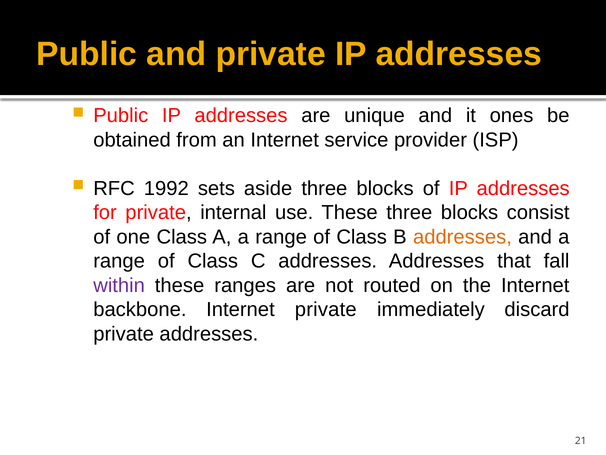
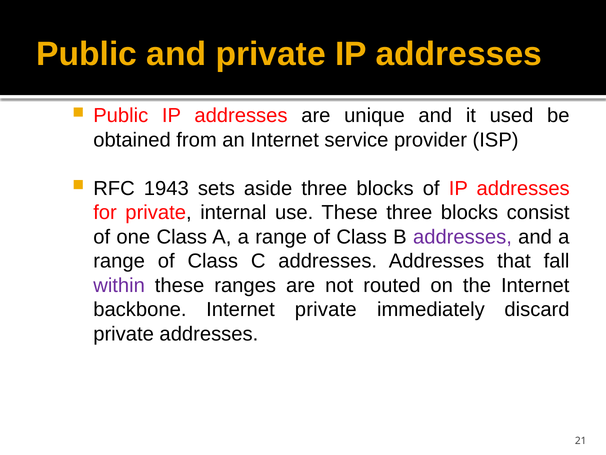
ones: ones -> used
1992: 1992 -> 1943
addresses at (462, 237) colour: orange -> purple
